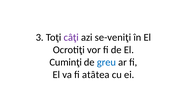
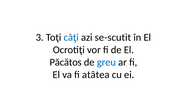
câţi colour: purple -> blue
se-veniţi: se-veniţi -> se-scutit
Cuminţi: Cuminţi -> Păcătos
